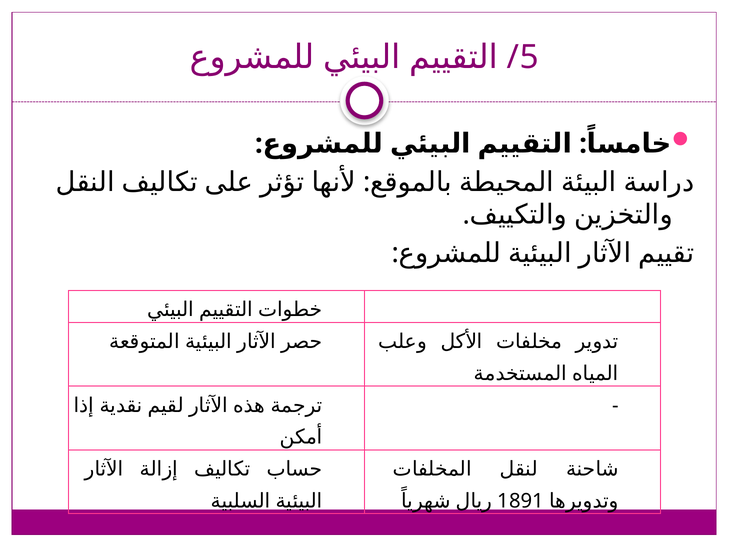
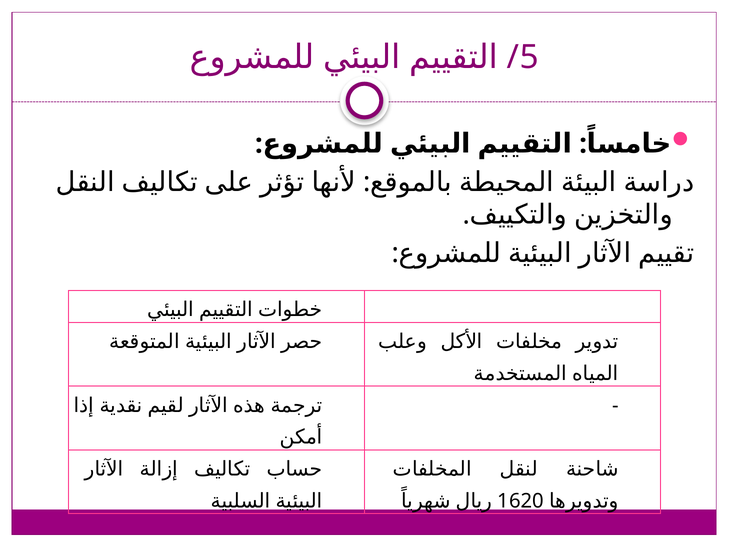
1891: 1891 -> 1620
